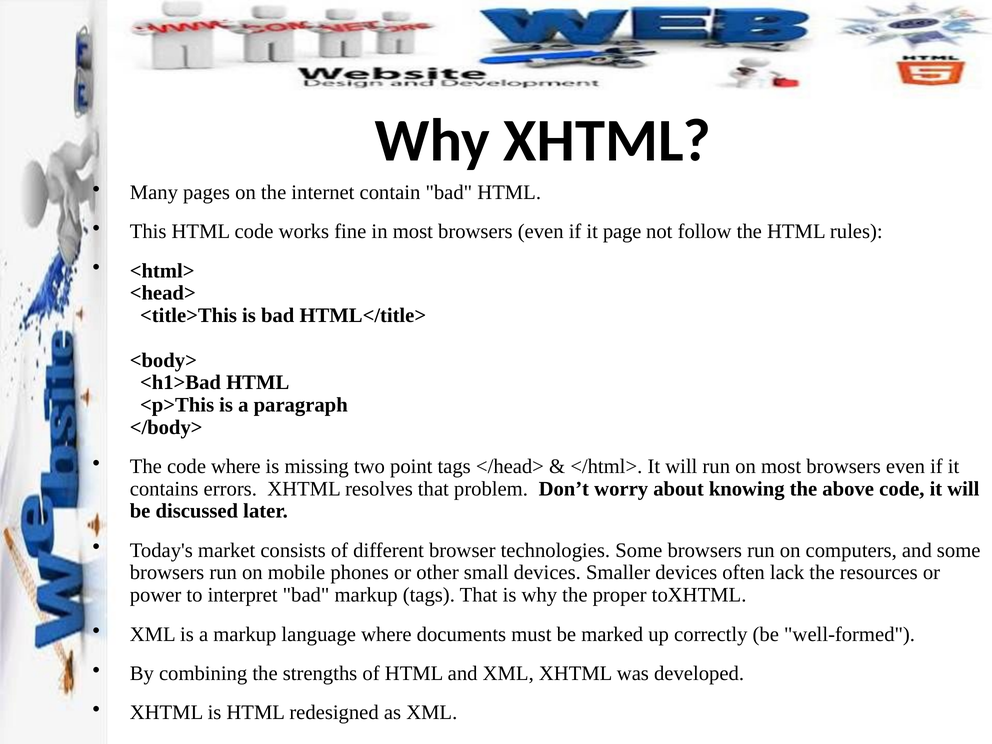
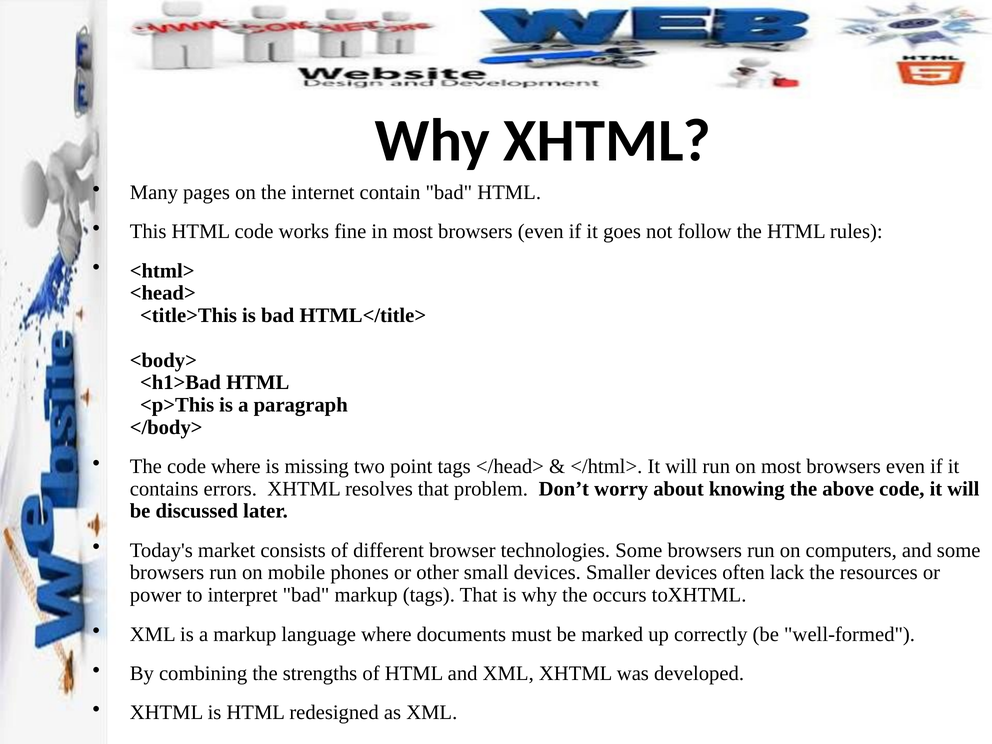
page: page -> goes
proper: proper -> occurs
